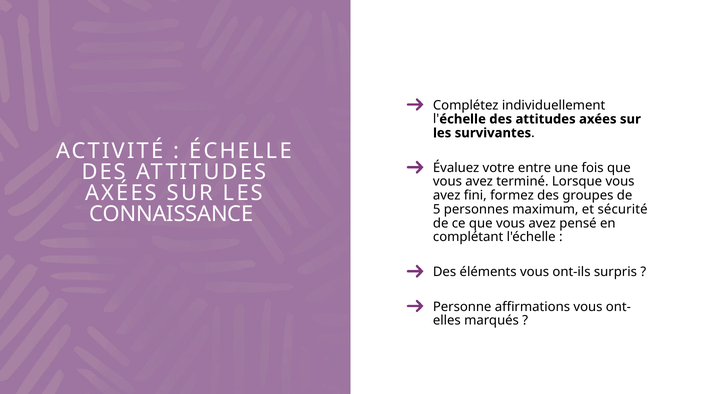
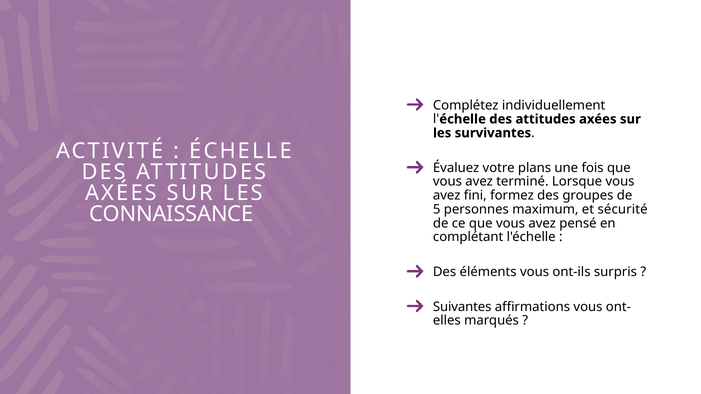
entre: entre -> plans
Personne: Personne -> Suivantes
